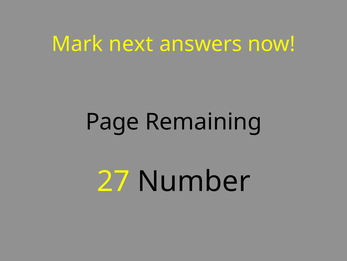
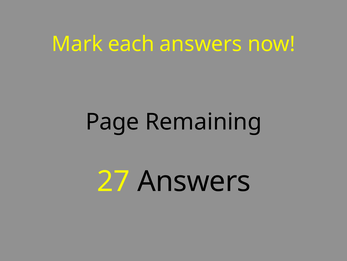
next: next -> each
27 Number: Number -> Answers
